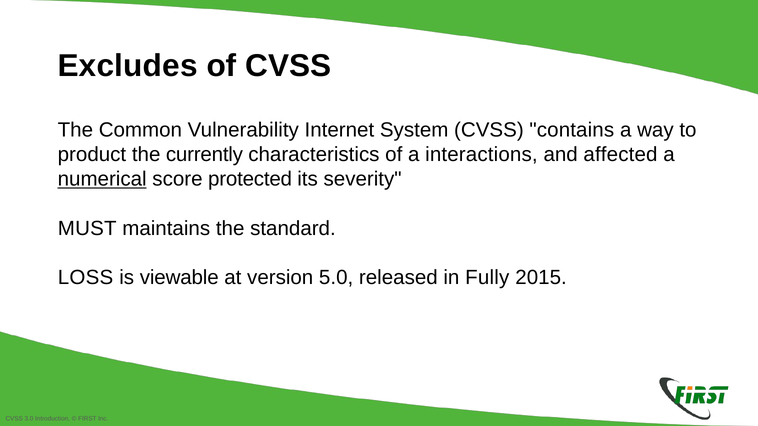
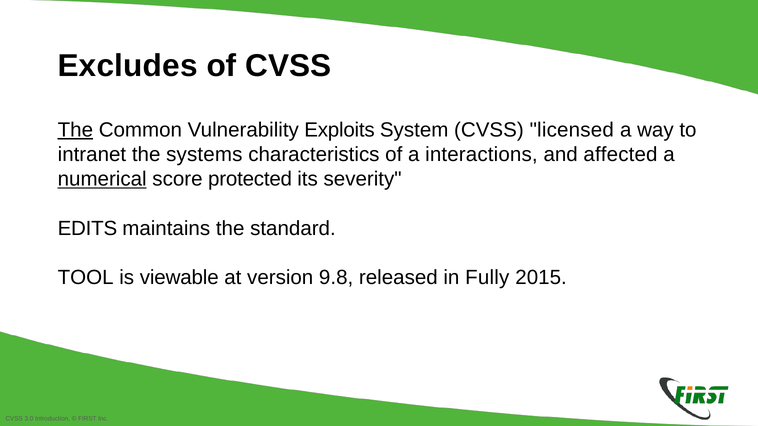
The at (75, 130) underline: none -> present
Internet: Internet -> Exploits
contains: contains -> licensed
product: product -> intranet
currently: currently -> systems
MUST: MUST -> EDITS
LOSS: LOSS -> TOOL
5.0: 5.0 -> 9.8
